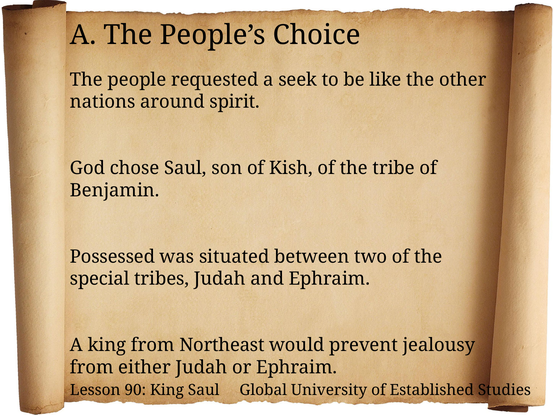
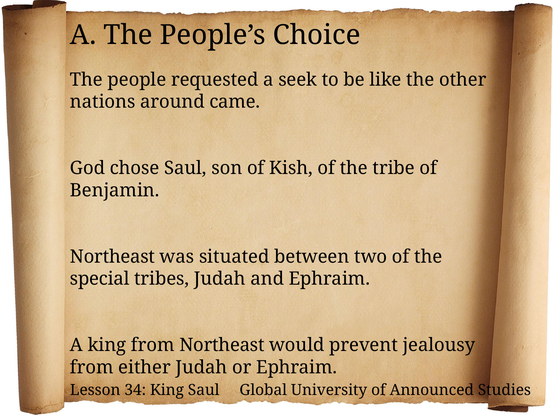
spirit: spirit -> came
Possessed at (112, 257): Possessed -> Northeast
90: 90 -> 34
Established: Established -> Announced
